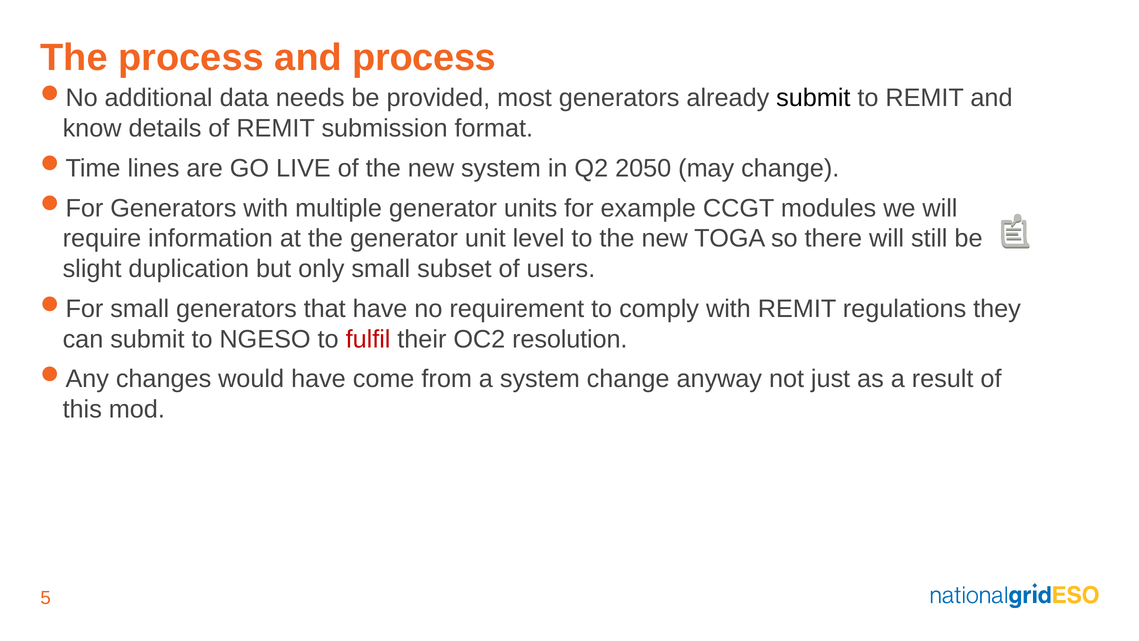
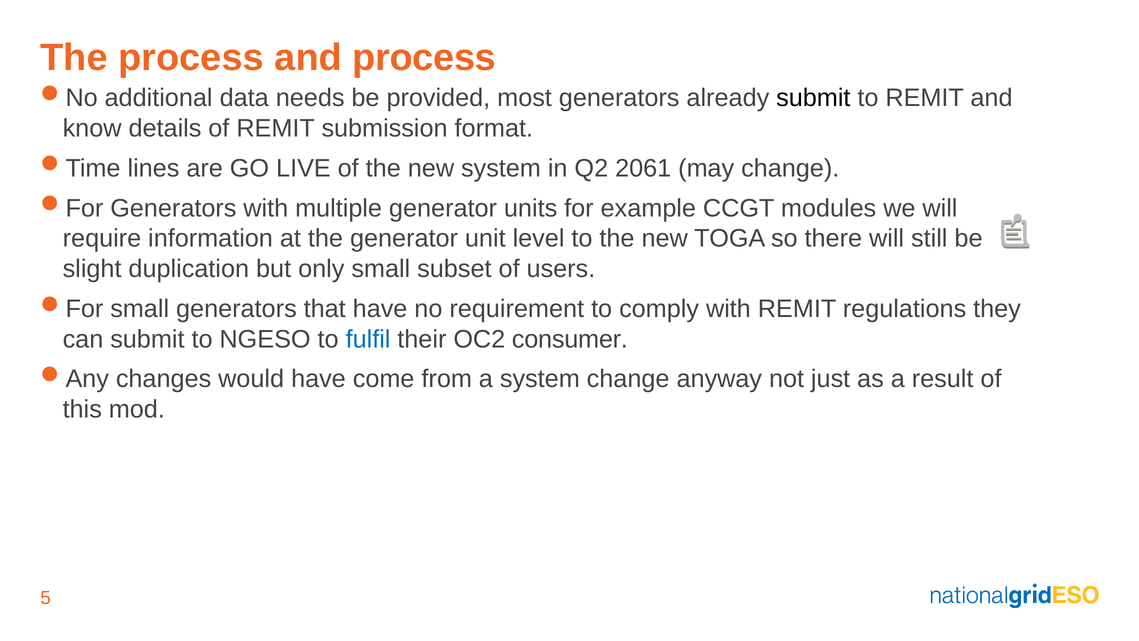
2050: 2050 -> 2061
fulfil colour: red -> blue
resolution: resolution -> consumer
